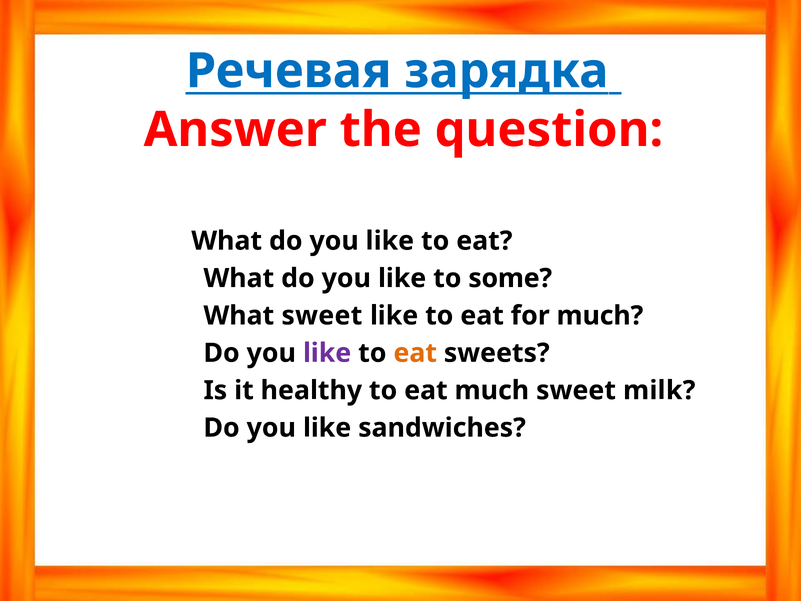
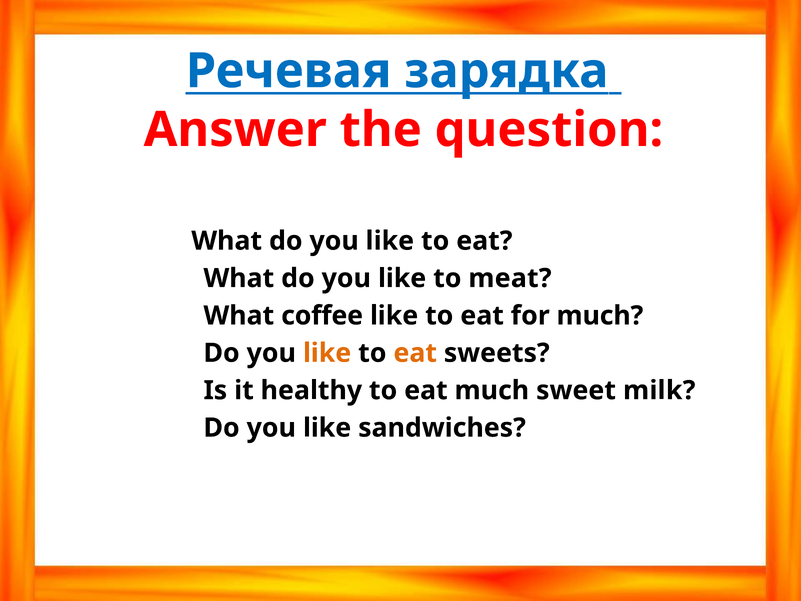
some: some -> meat
What sweet: sweet -> coffee
like at (327, 353) colour: purple -> orange
